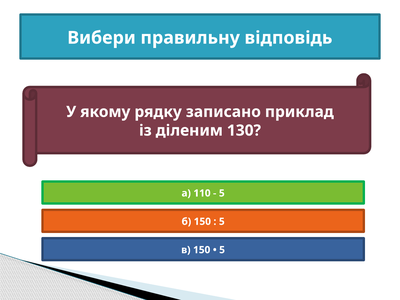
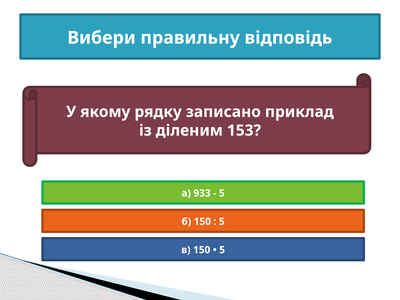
130: 130 -> 153
110: 110 -> 933
